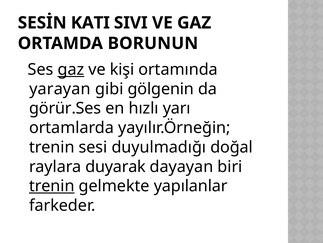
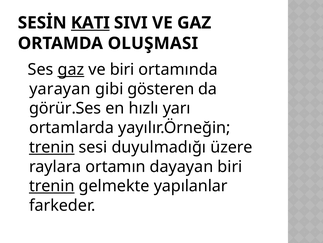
KATI underline: none -> present
BORUNUN: BORUNUN -> OLUŞMASI
ve kişi: kişi -> biri
gölgenin: gölgenin -> gösteren
trenin at (52, 147) underline: none -> present
doğal: doğal -> üzere
duyarak: duyarak -> ortamın
